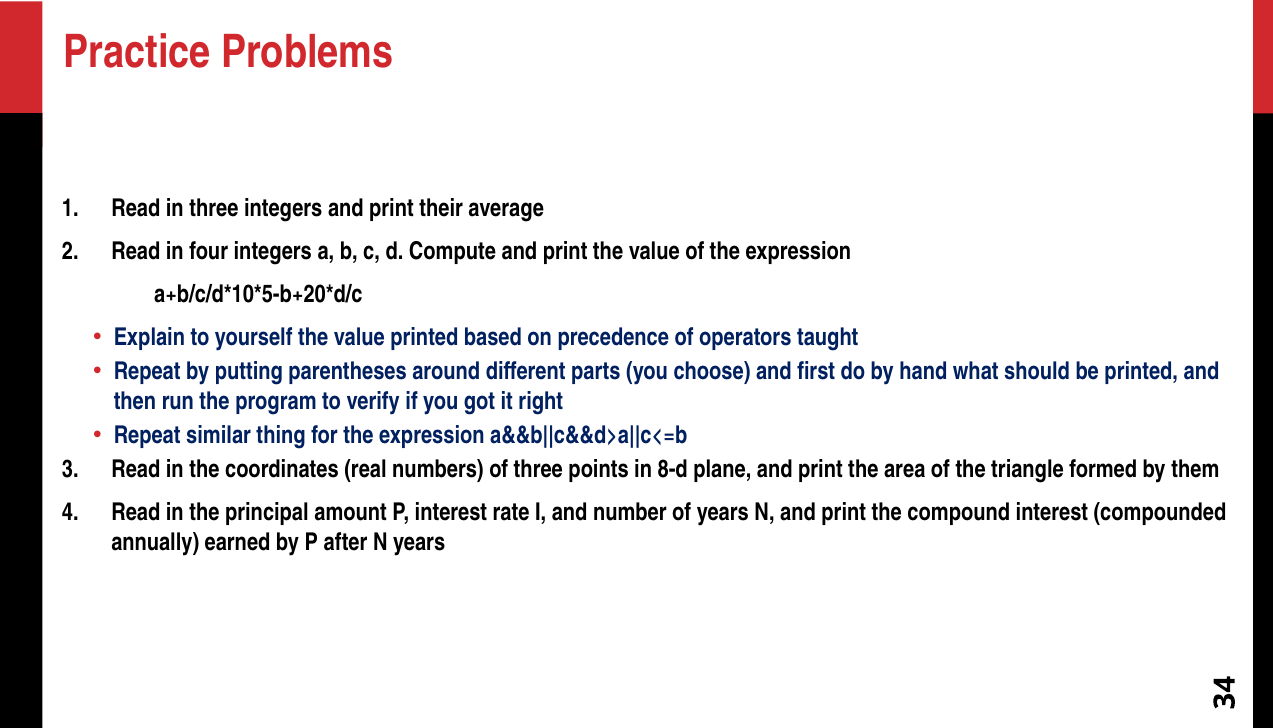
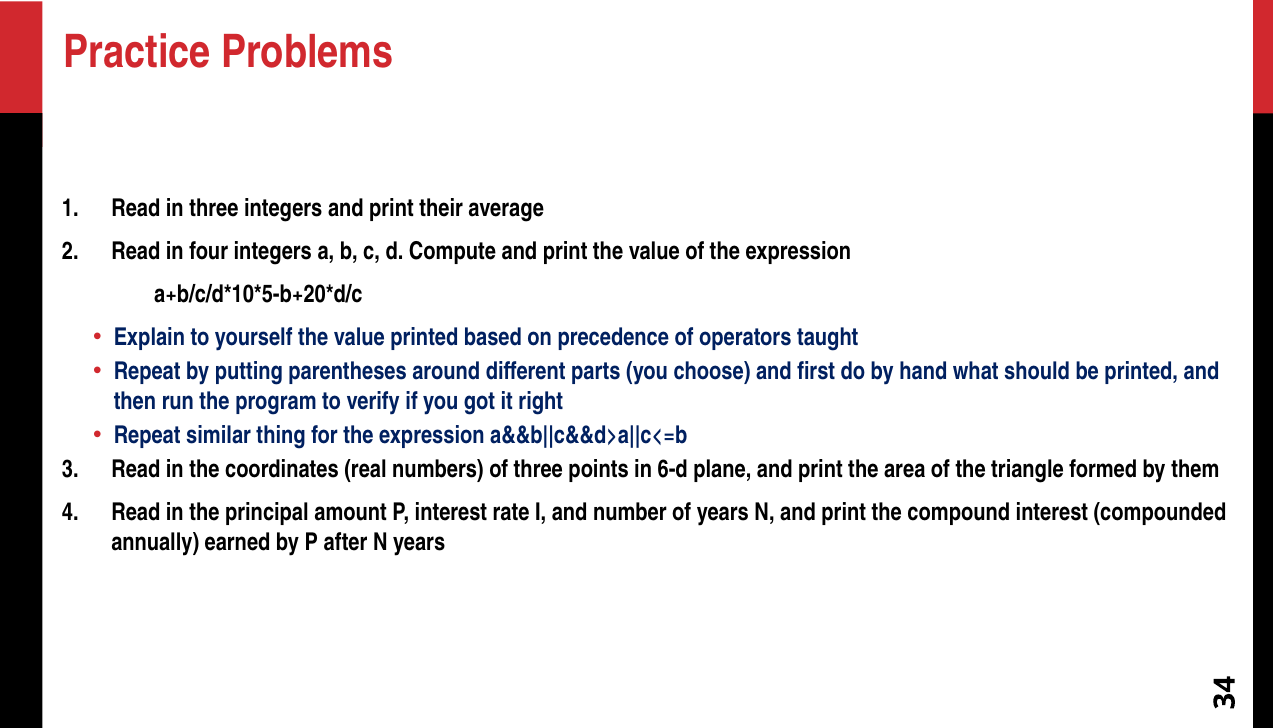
8-d: 8-d -> 6-d
